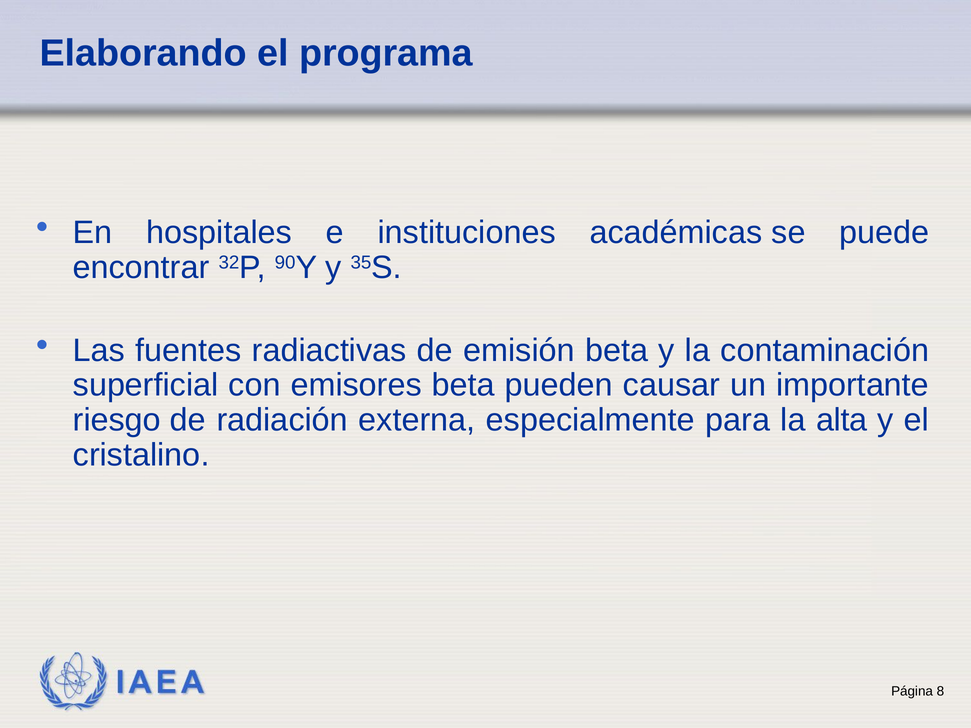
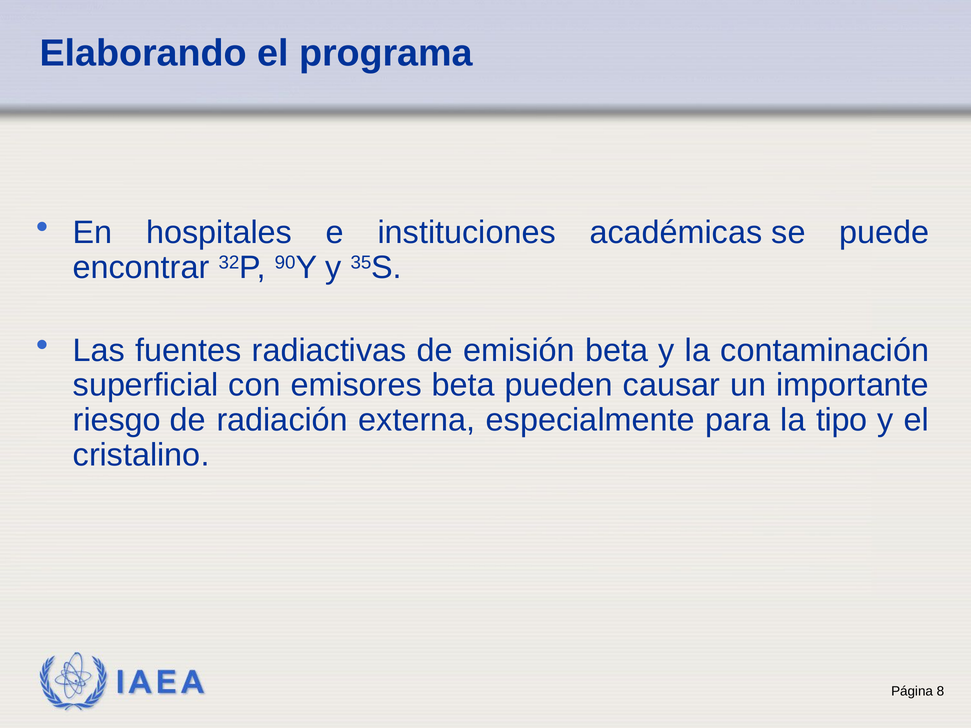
alta: alta -> tipo
